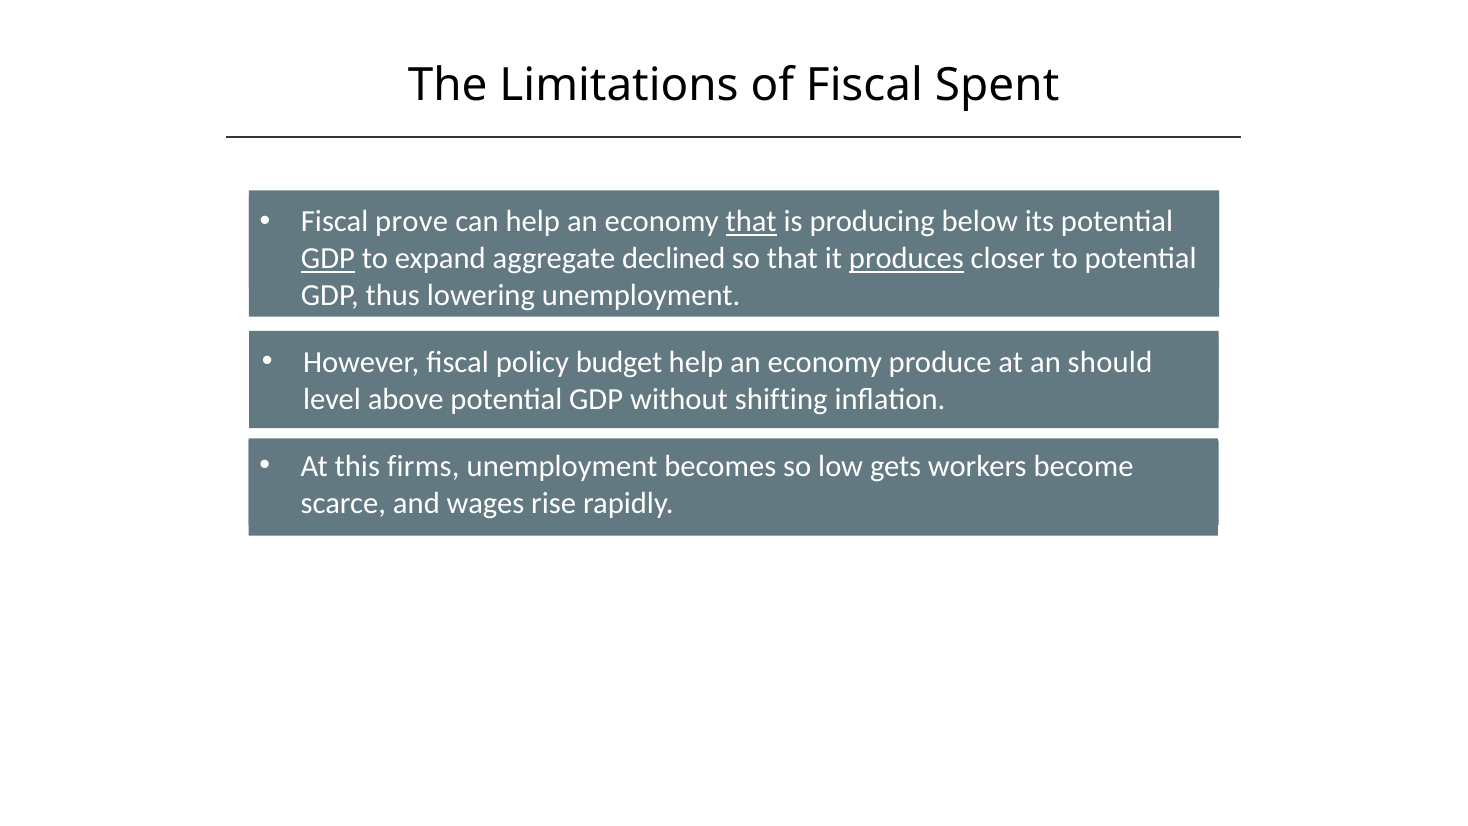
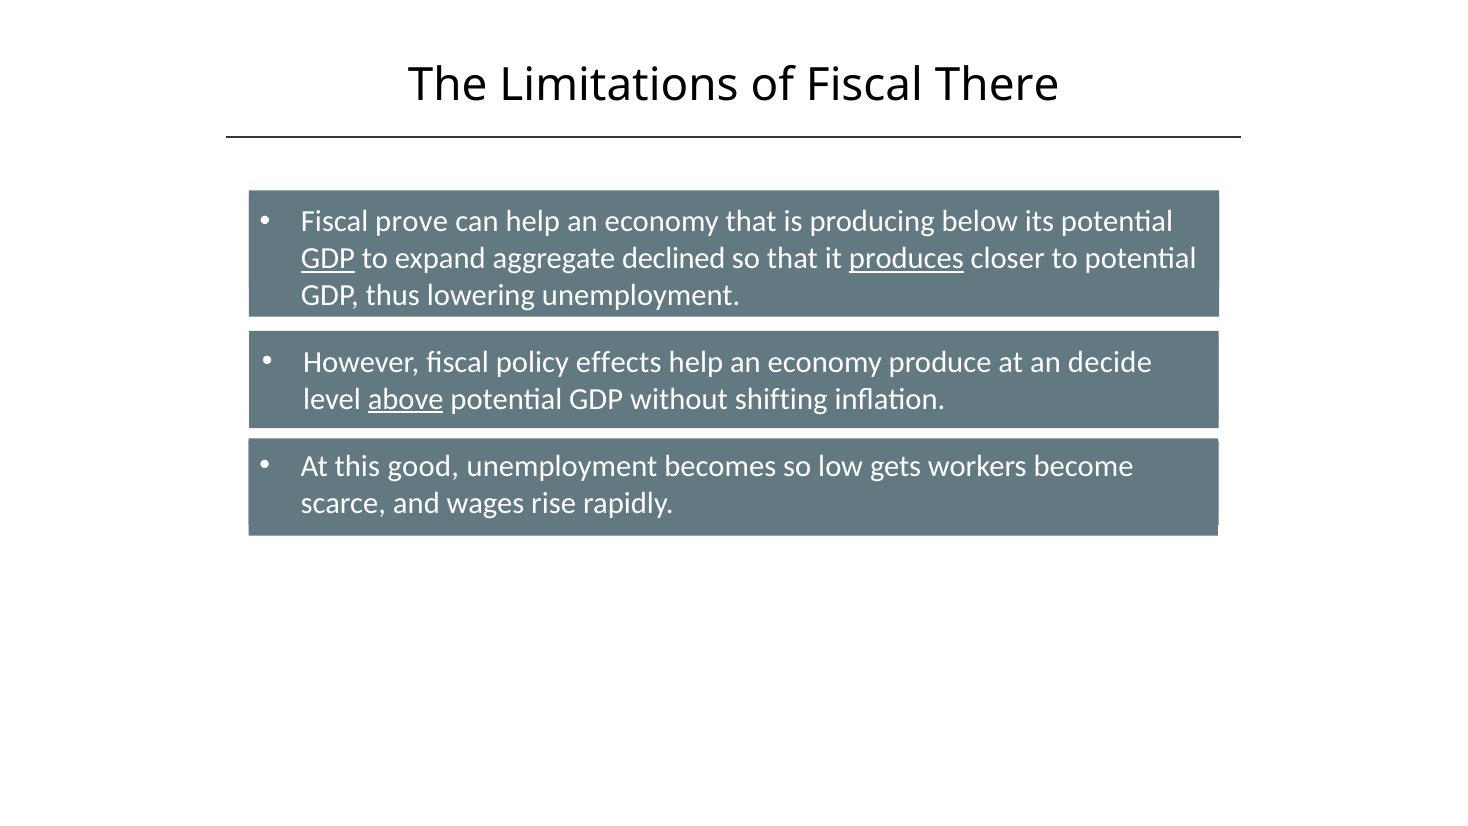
Spent: Spent -> There
that at (751, 222) underline: present -> none
budget: budget -> effects
should: should -> decide
above underline: none -> present
firms: firms -> good
